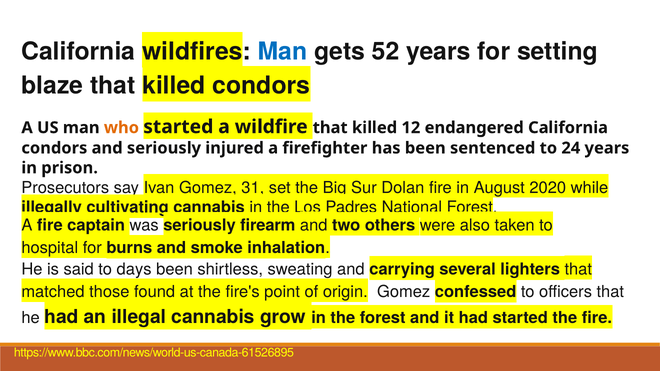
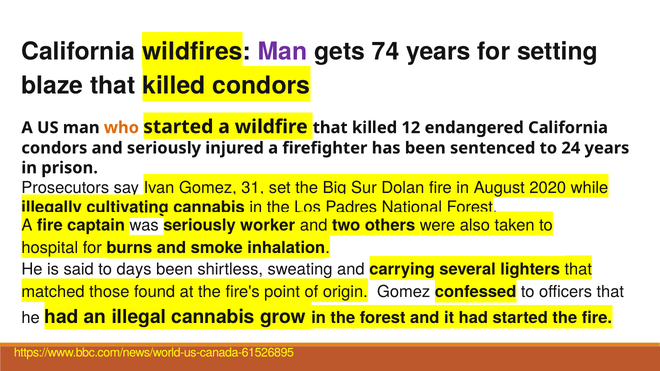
Man at (282, 52) colour: blue -> purple
52: 52 -> 74
firearm: firearm -> worker
